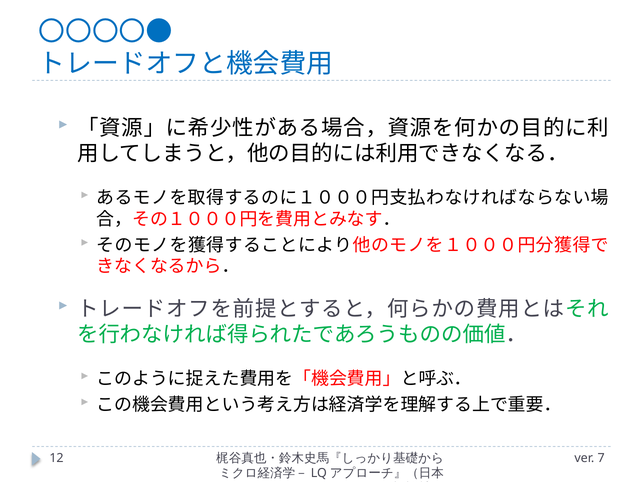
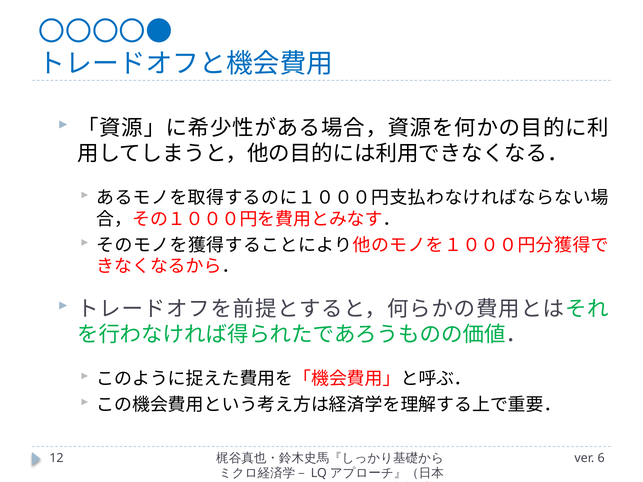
7: 7 -> 6
